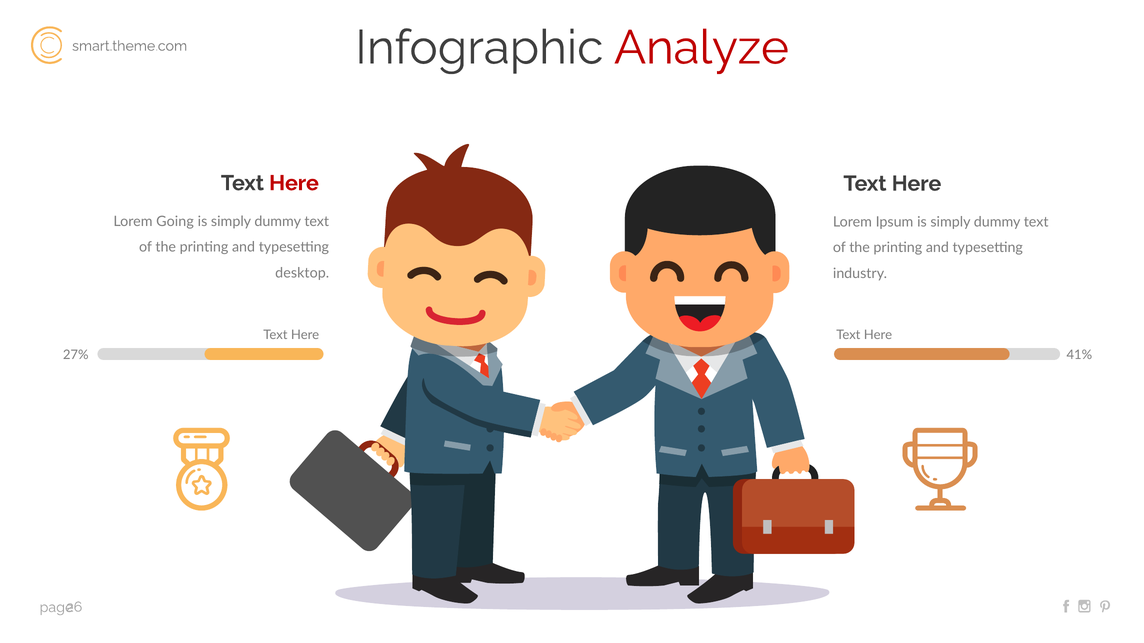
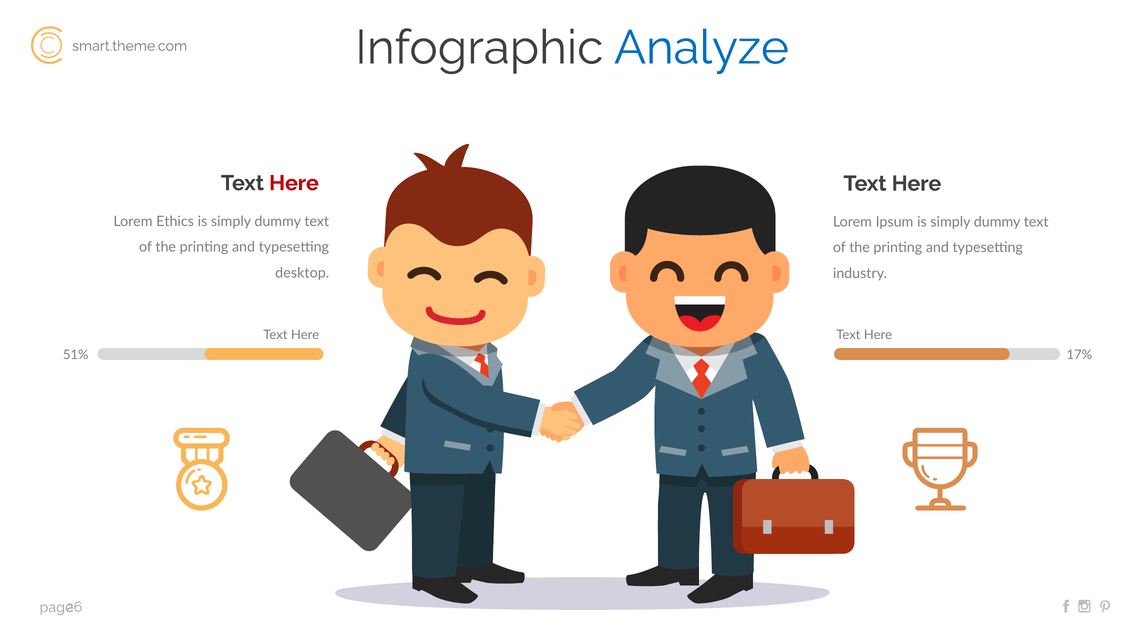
Analyze colour: red -> blue
Going: Going -> Ethics
27%: 27% -> 51%
41%: 41% -> 17%
